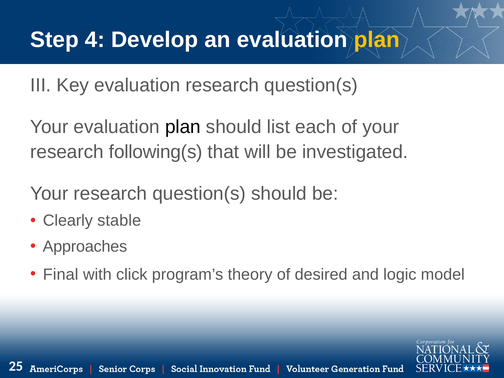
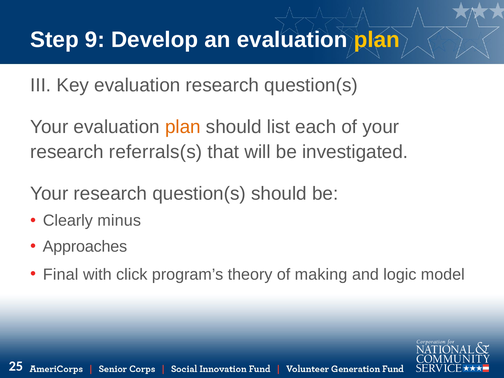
4: 4 -> 9
plan at (183, 127) colour: black -> orange
following(s: following(s -> referrals(s
stable: stable -> minus
desired: desired -> making
